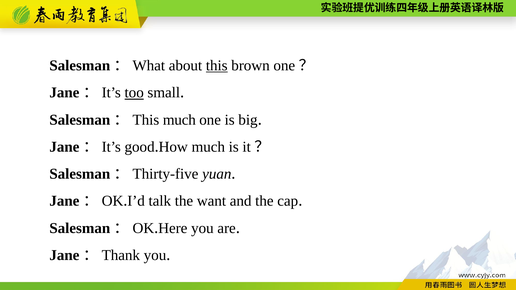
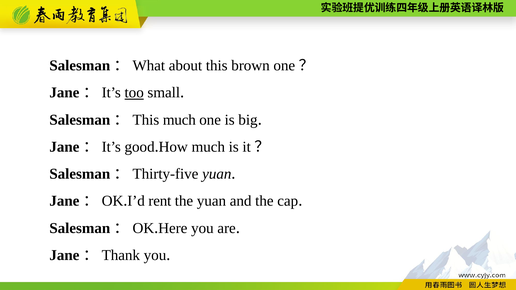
this at (217, 66) underline: present -> none
talk: talk -> rent
the want: want -> yuan
